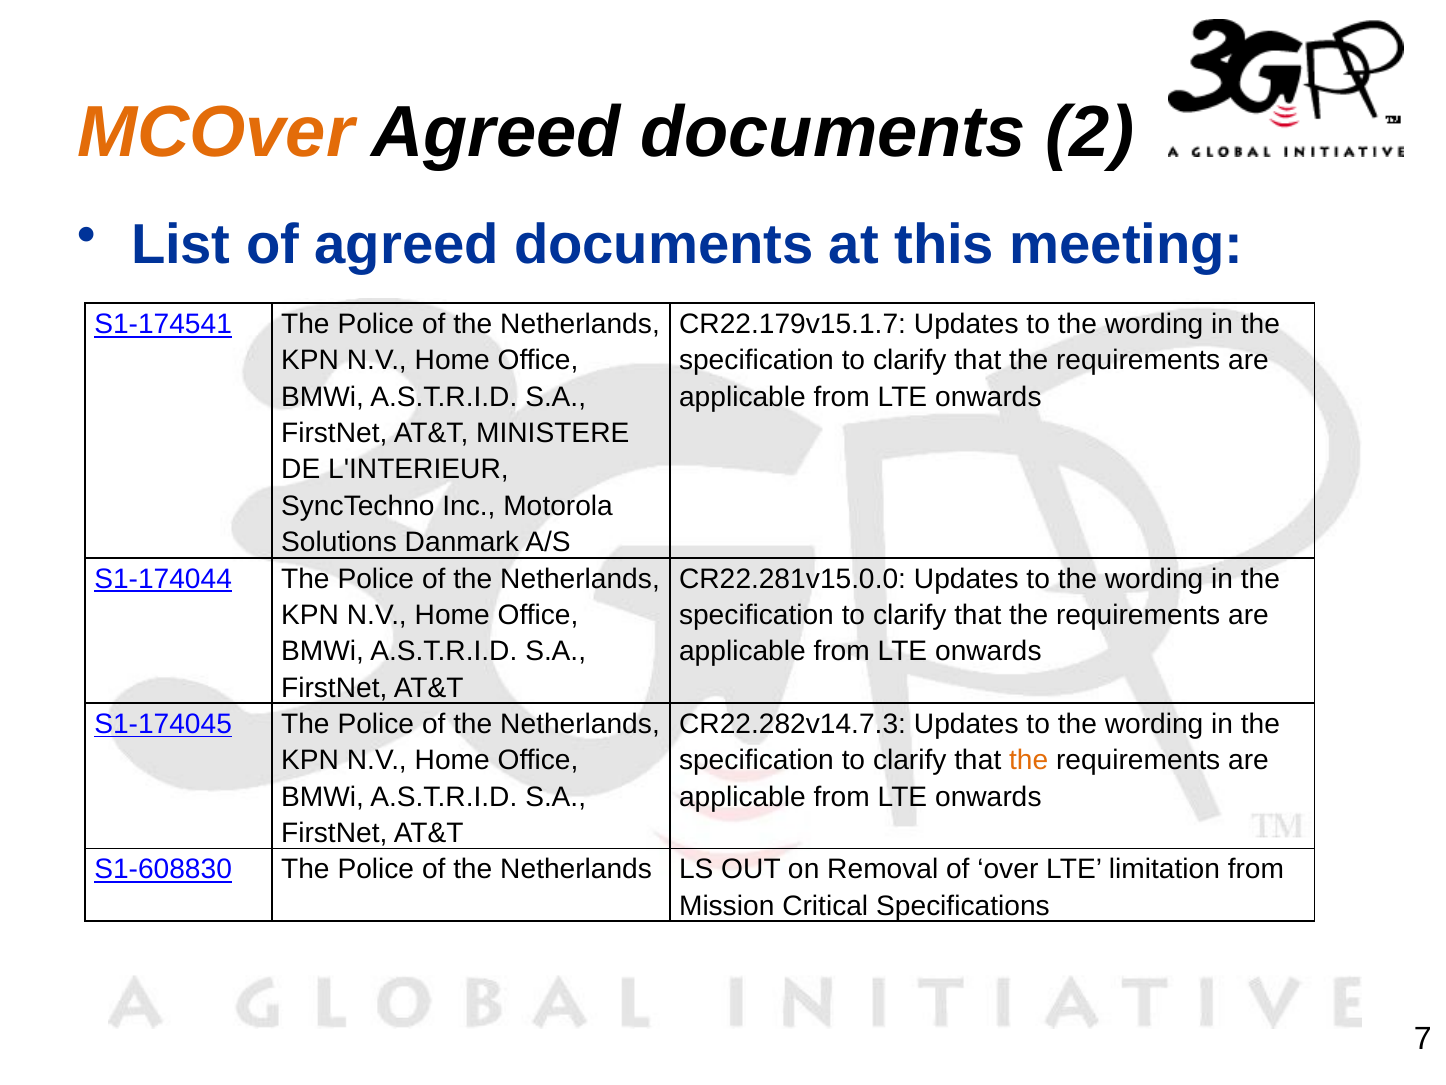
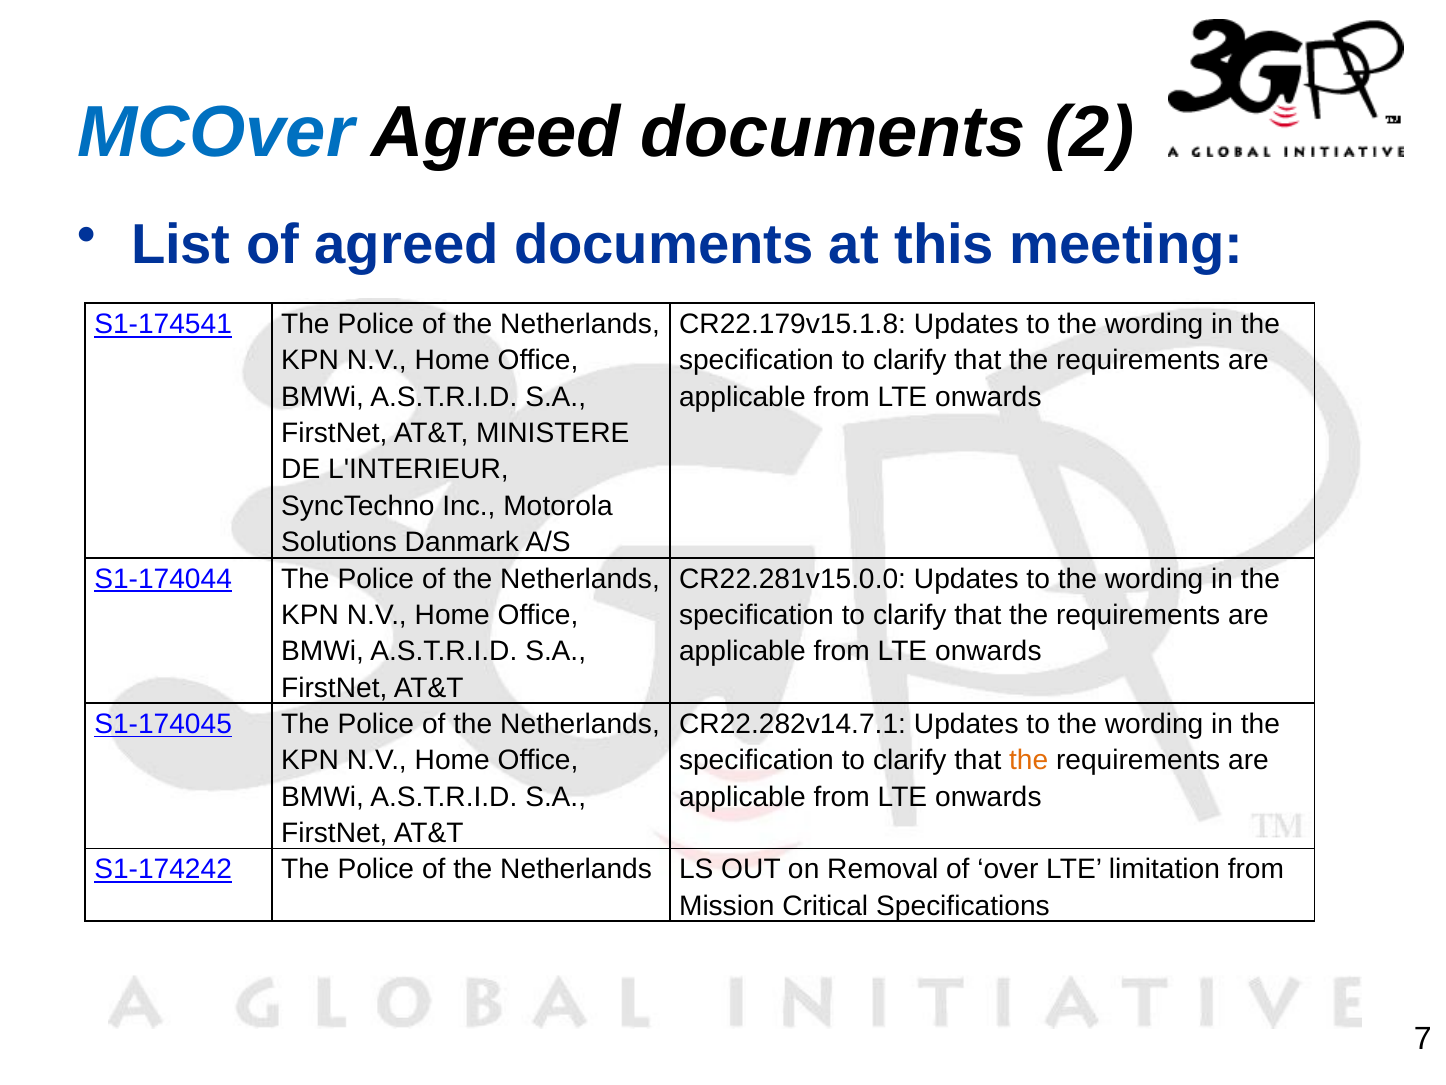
MCOver colour: orange -> blue
CR22.179v15.1.7: CR22.179v15.1.7 -> CR22.179v15.1.8
CR22.282v14.7.3: CR22.282v14.7.3 -> CR22.282v14.7.1
S1-608830: S1-608830 -> S1-174242
